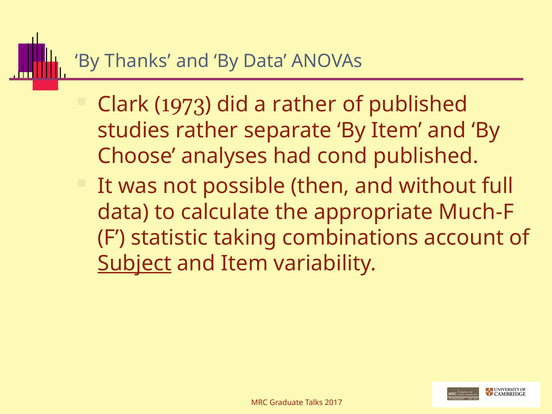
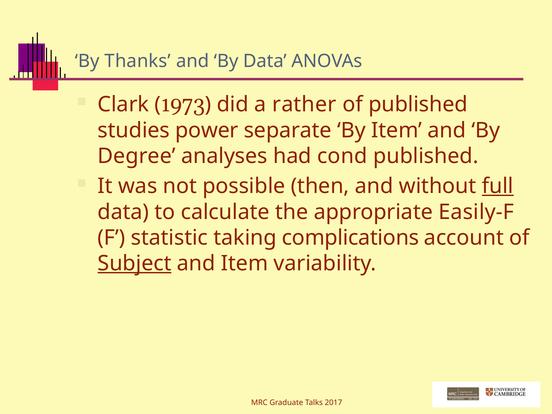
studies rather: rather -> power
Choose: Choose -> Degree
full underline: none -> present
Much-F: Much-F -> Easily-F
combinations: combinations -> complications
